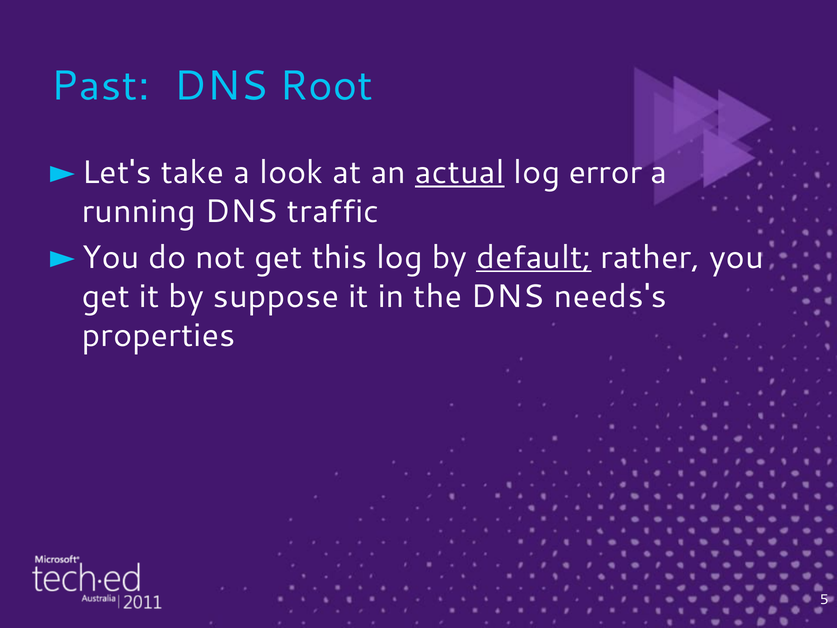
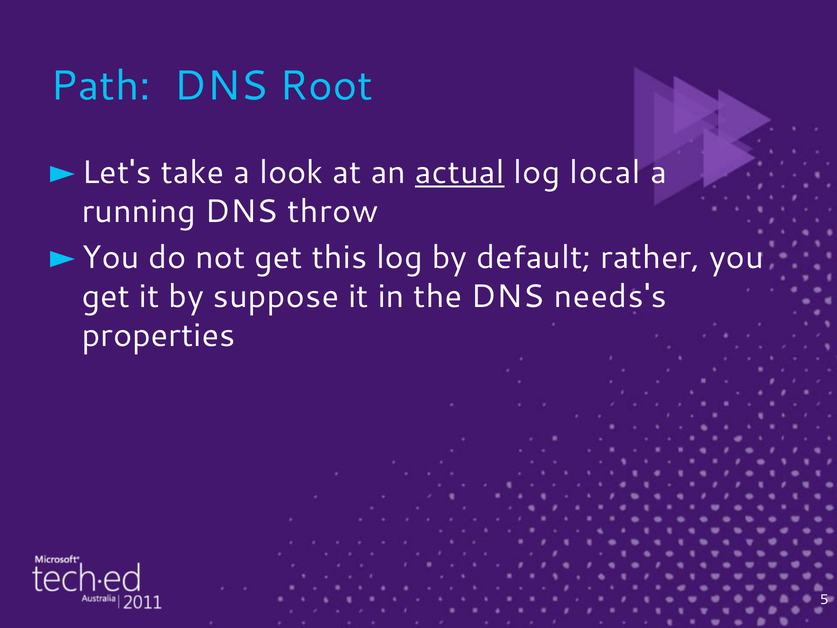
Past: Past -> Path
error: error -> local
traffic: traffic -> throw
default underline: present -> none
